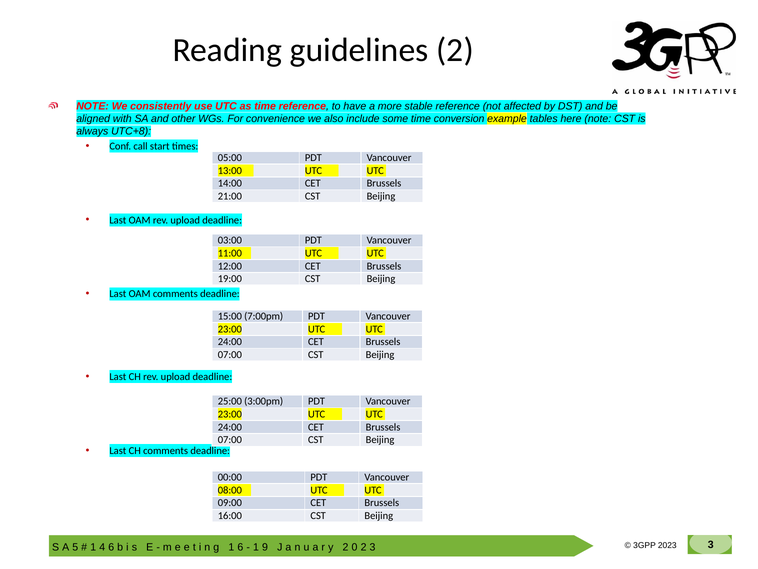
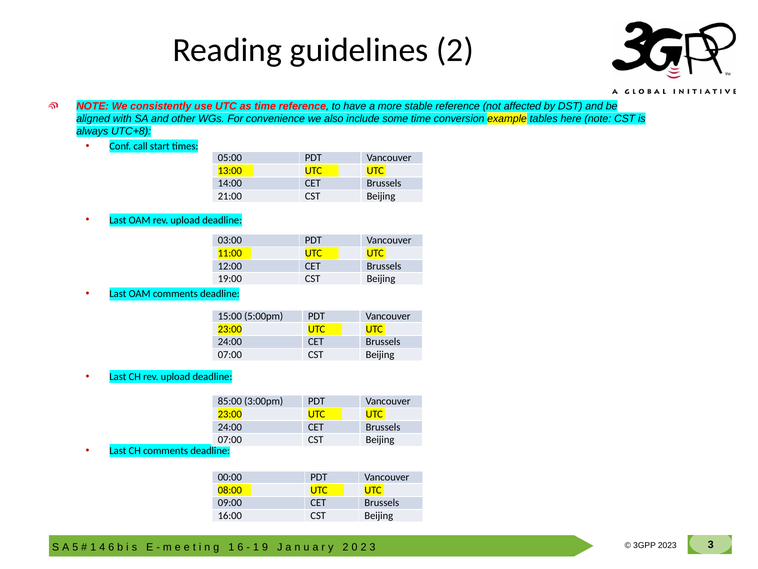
7:00pm: 7:00pm -> 5:00pm
25:00: 25:00 -> 85:00
